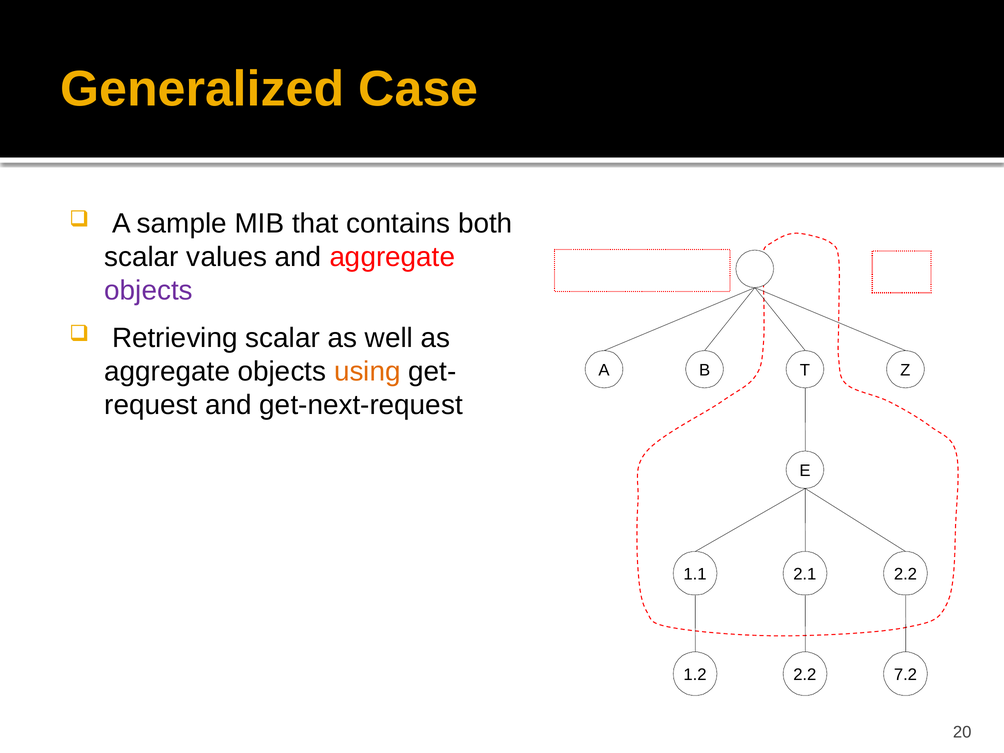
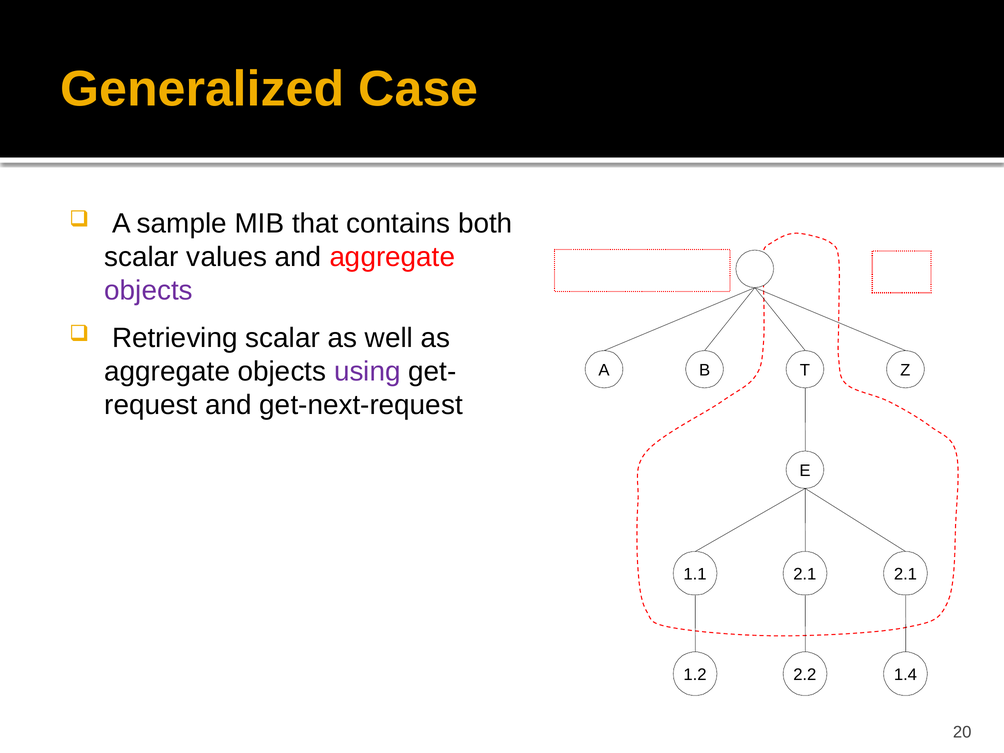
using colour: orange -> purple
2.1 2.2: 2.2 -> 2.1
7.2: 7.2 -> 1.4
